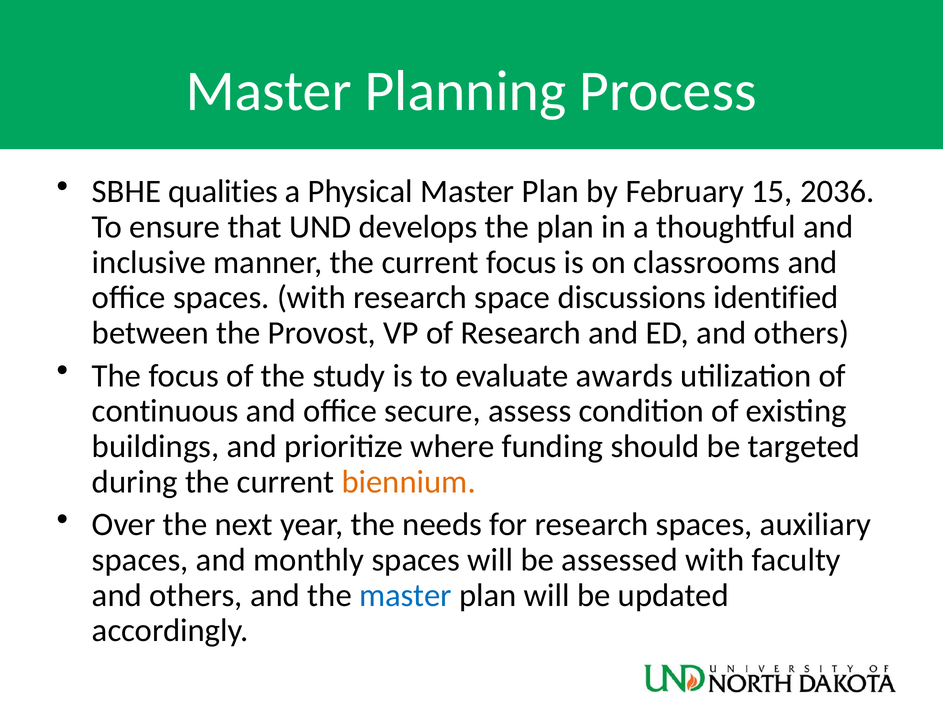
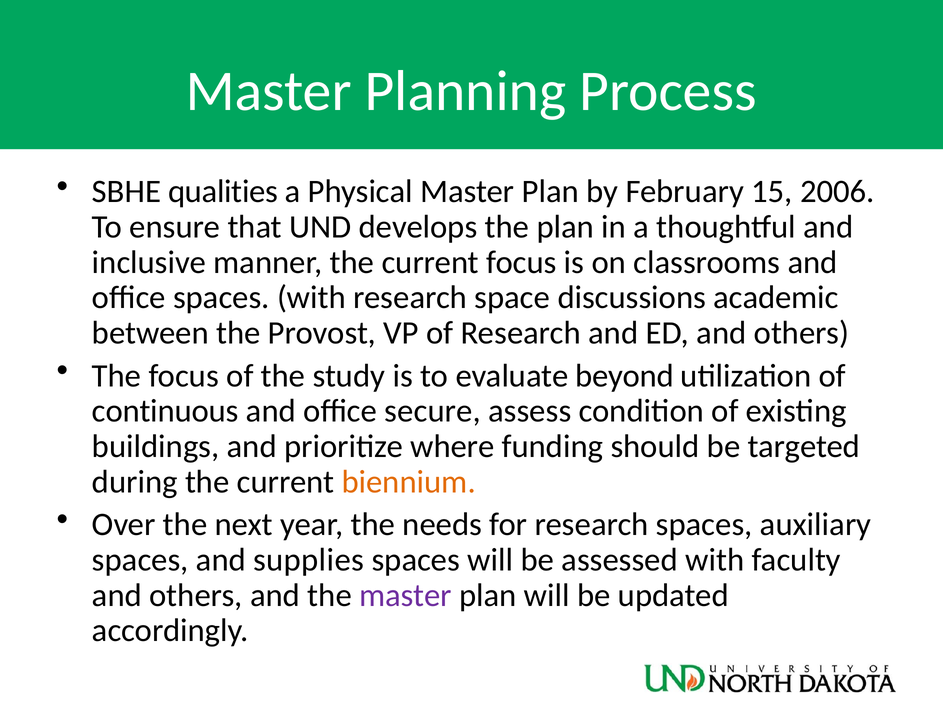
2036: 2036 -> 2006
identified: identified -> academic
awards: awards -> beyond
monthly: monthly -> supplies
master at (406, 596) colour: blue -> purple
